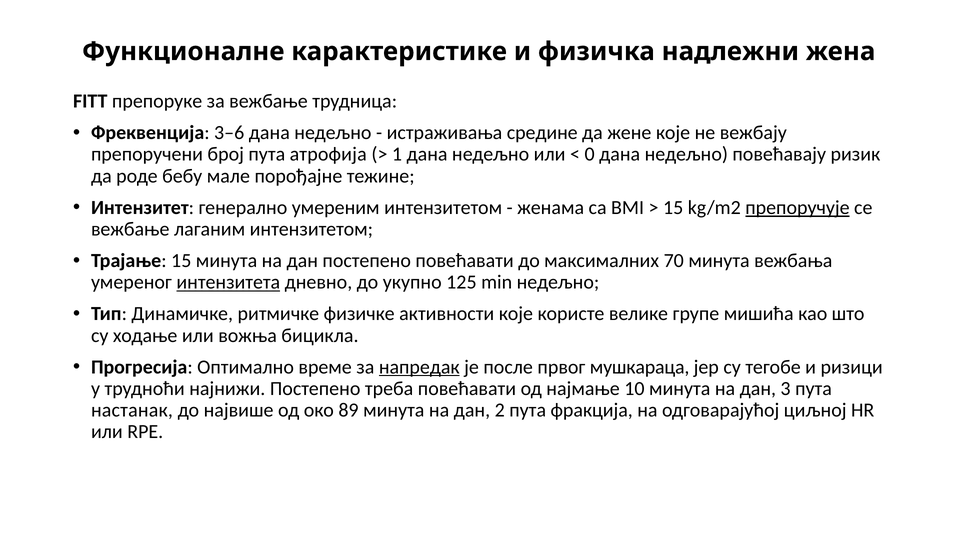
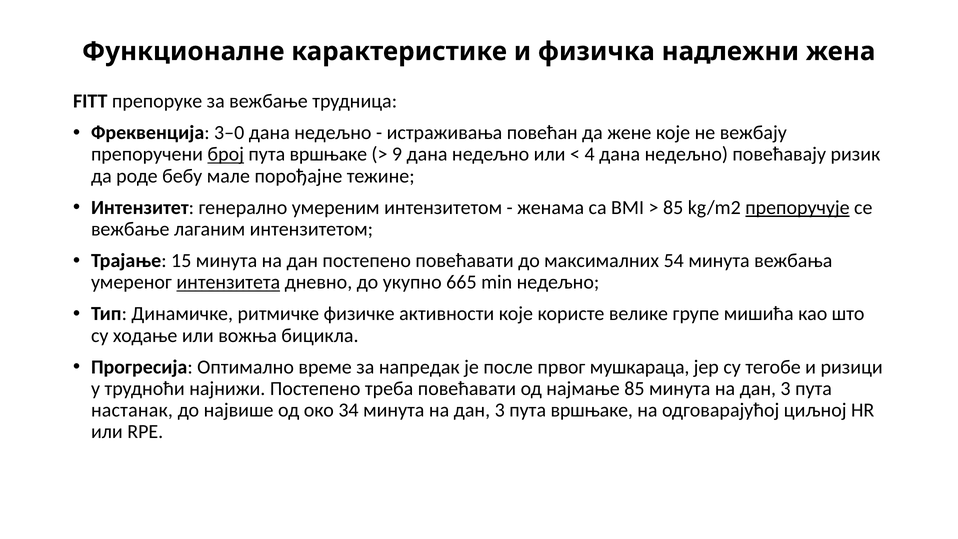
3–6: 3–6 -> 3–0
средине: средине -> повећан
број underline: none -> present
атрофија at (328, 154): атрофија -> вршњаке
1: 1 -> 9
0: 0 -> 4
15 at (673, 208): 15 -> 85
70: 70 -> 54
125: 125 -> 665
напредак underline: present -> none
најмање 10: 10 -> 85
89: 89 -> 34
2 at (500, 410): 2 -> 3
фракција at (592, 410): фракција -> вршњаке
